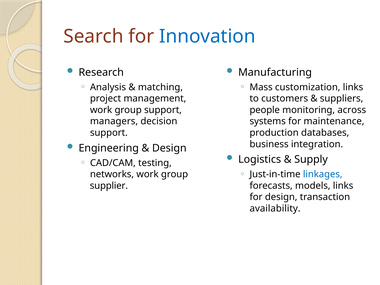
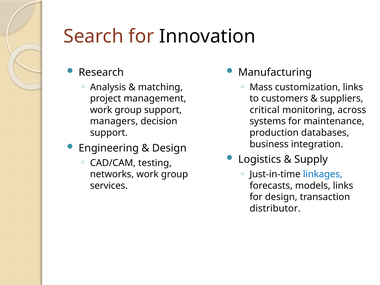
Innovation colour: blue -> black
people: people -> critical
supplier: supplier -> services
availability: availability -> distributor
